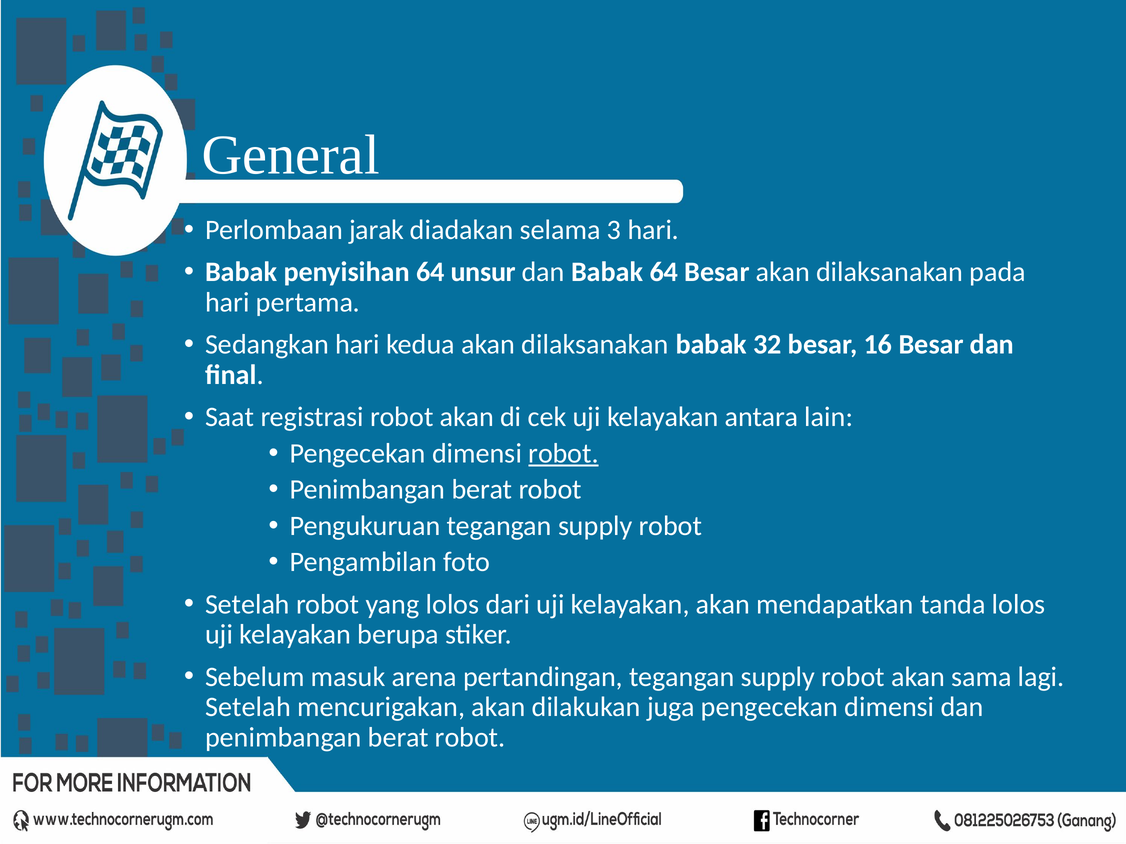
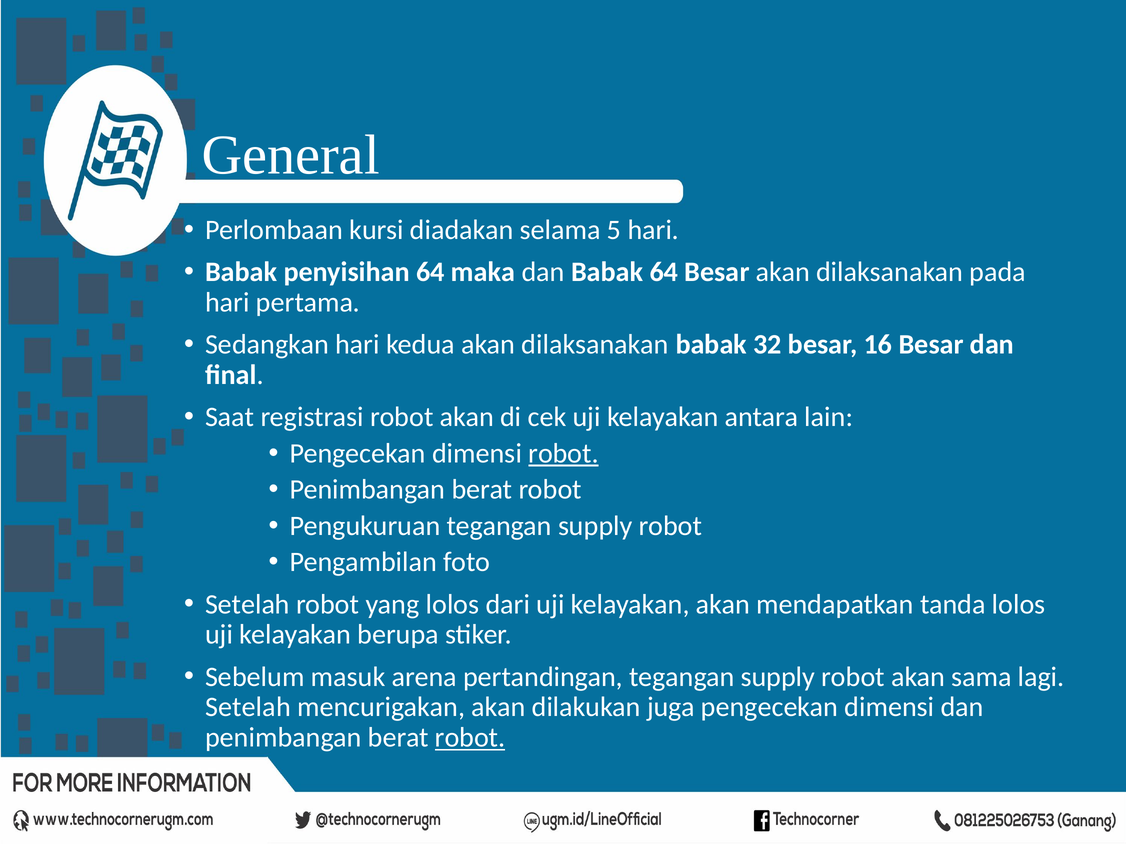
jarak: jarak -> kursi
3: 3 -> 5
unsur: unsur -> maka
robot at (470, 738) underline: none -> present
